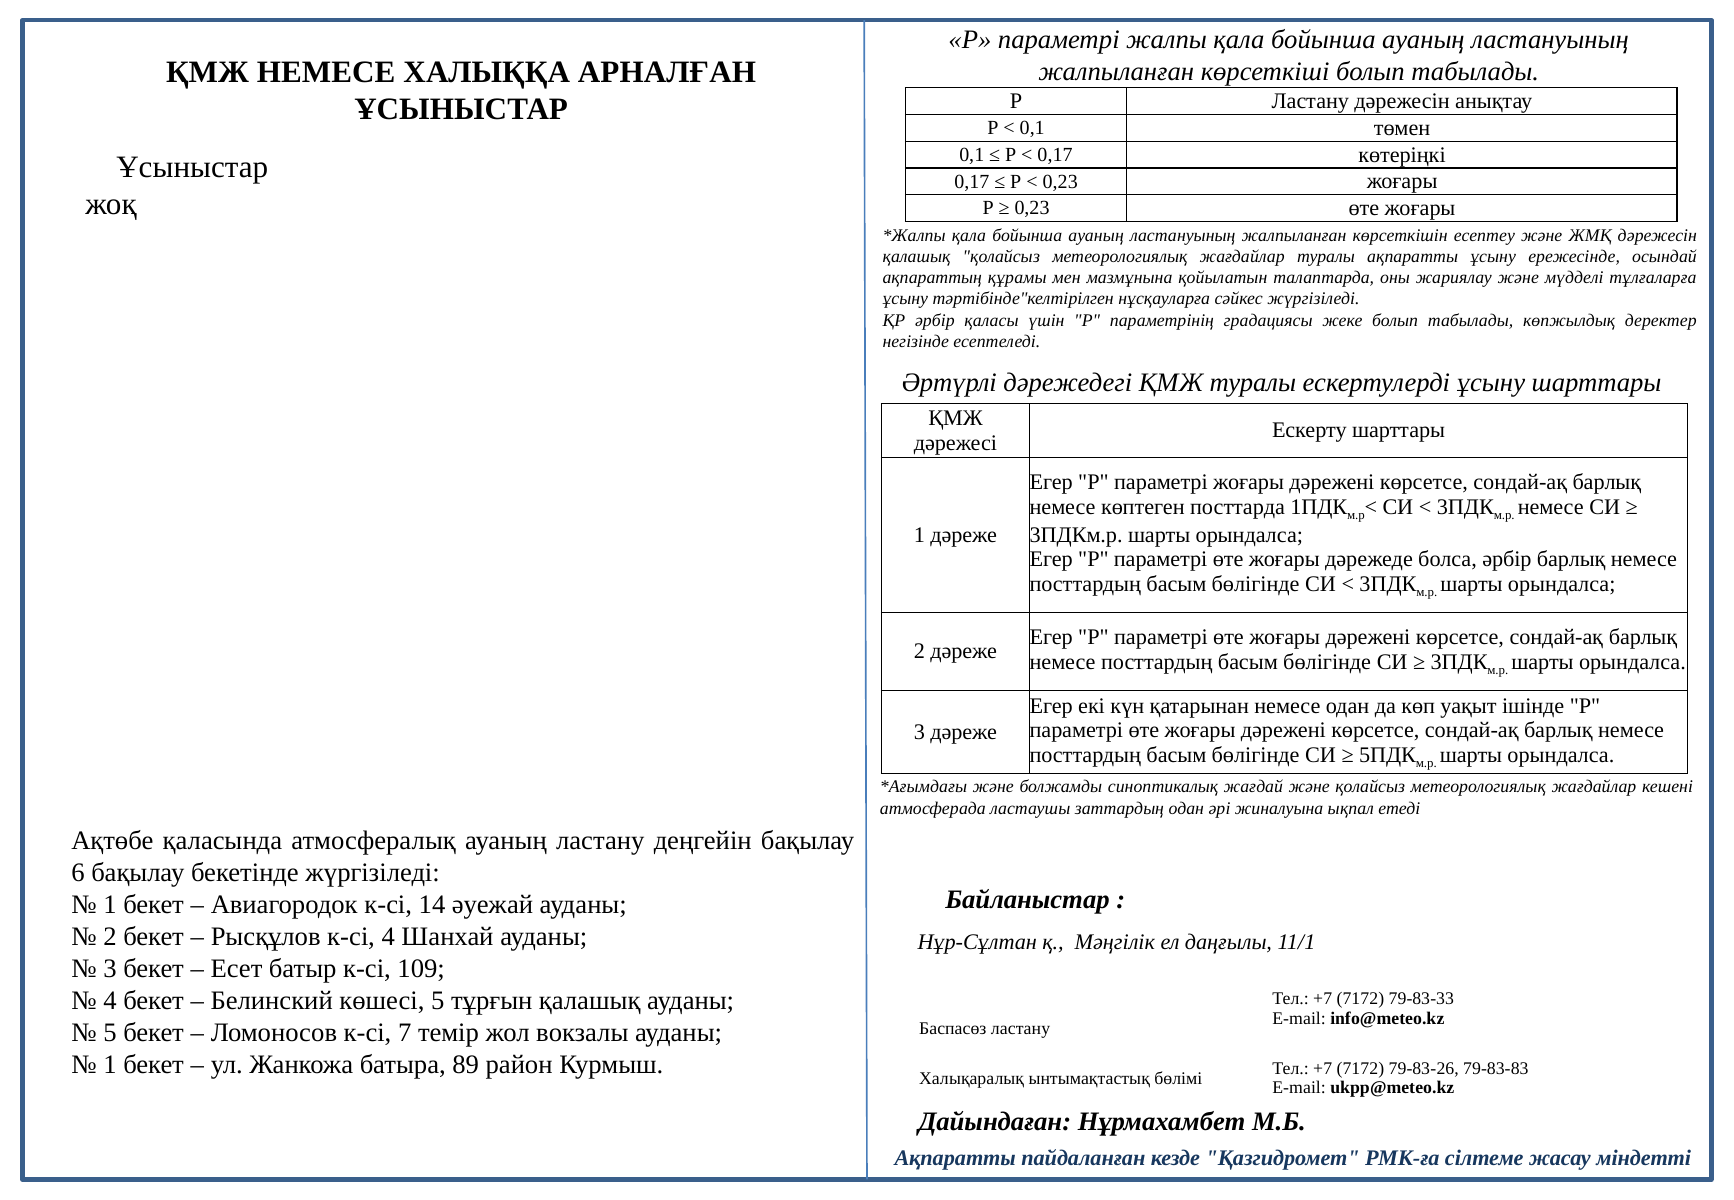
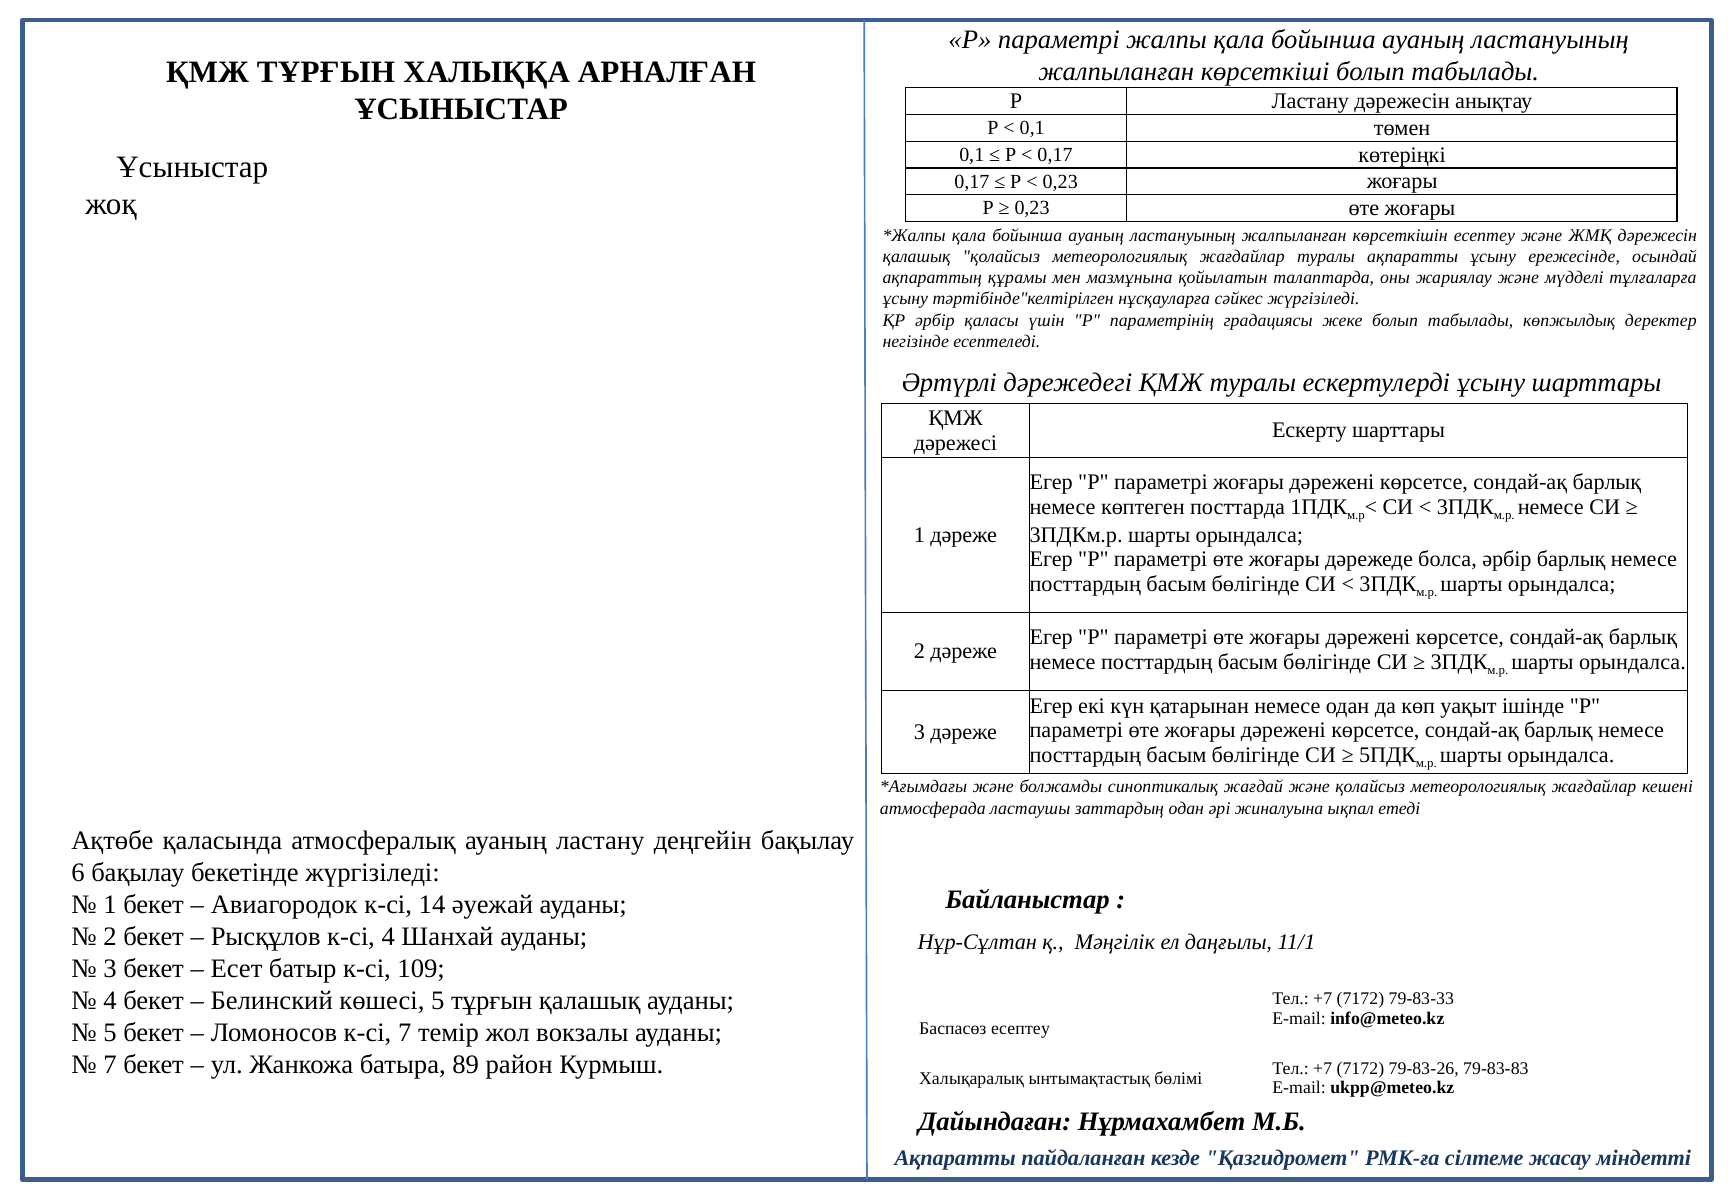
ҚМЖ НЕМЕСЕ: НЕМЕСЕ -> ТҰРҒЫН
Баспасөз ластану: ластану -> есептеу
1 at (110, 1065): 1 -> 7
